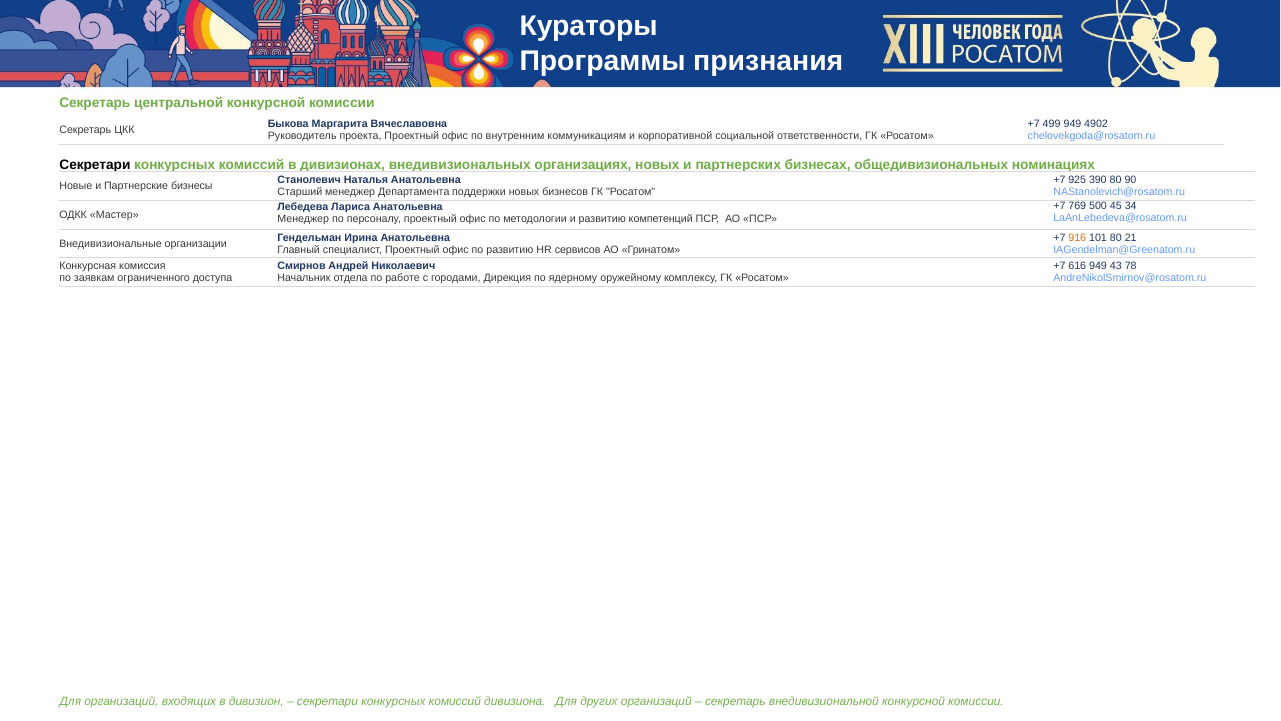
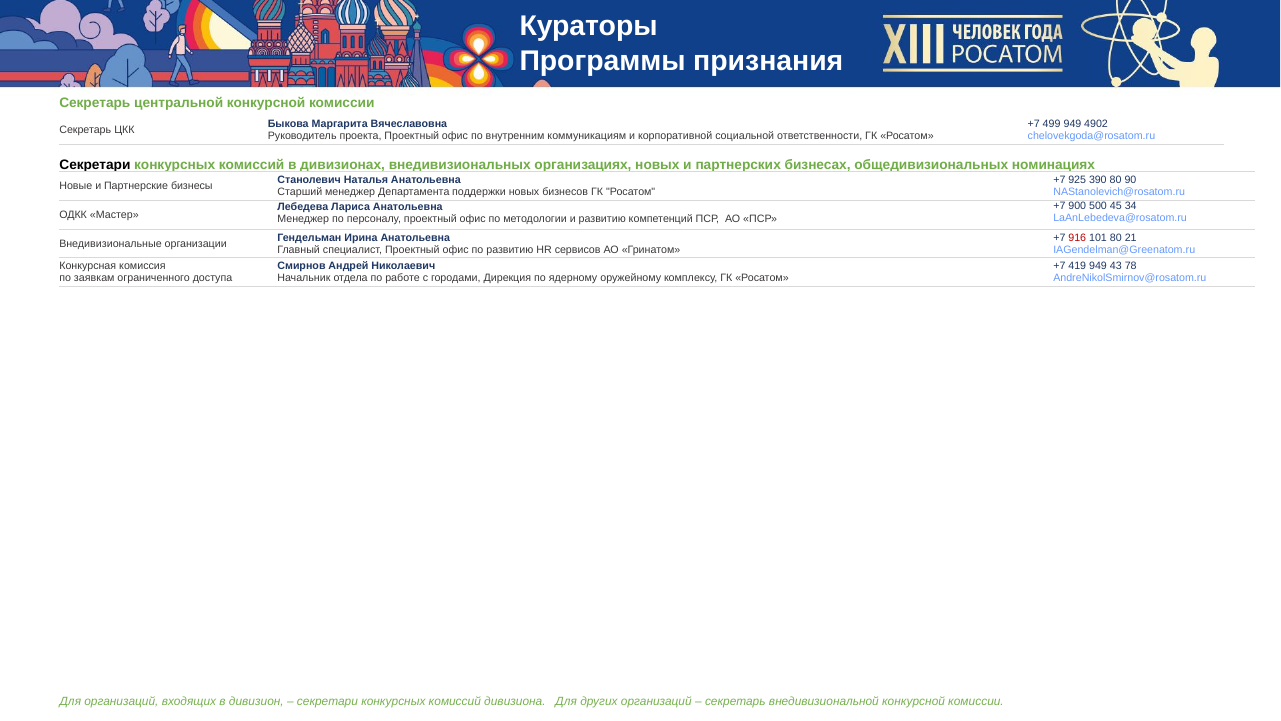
769: 769 -> 900
916 colour: orange -> red
616: 616 -> 419
